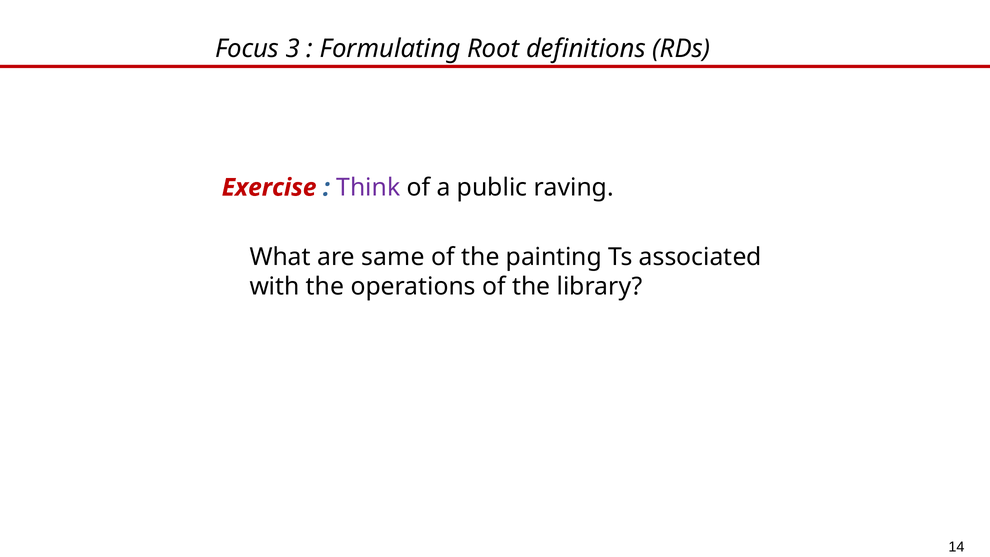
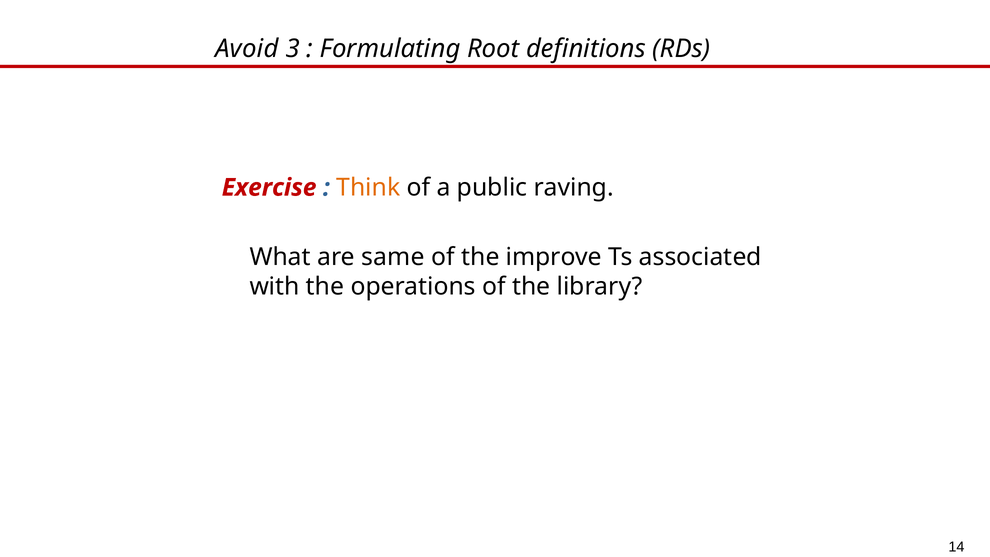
Focus: Focus -> Avoid
Think colour: purple -> orange
painting: painting -> improve
